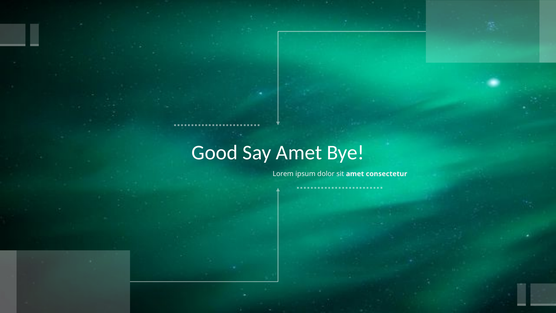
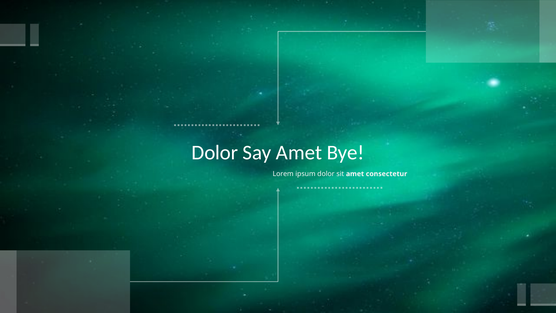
Good at (215, 152): Good -> Dolor
